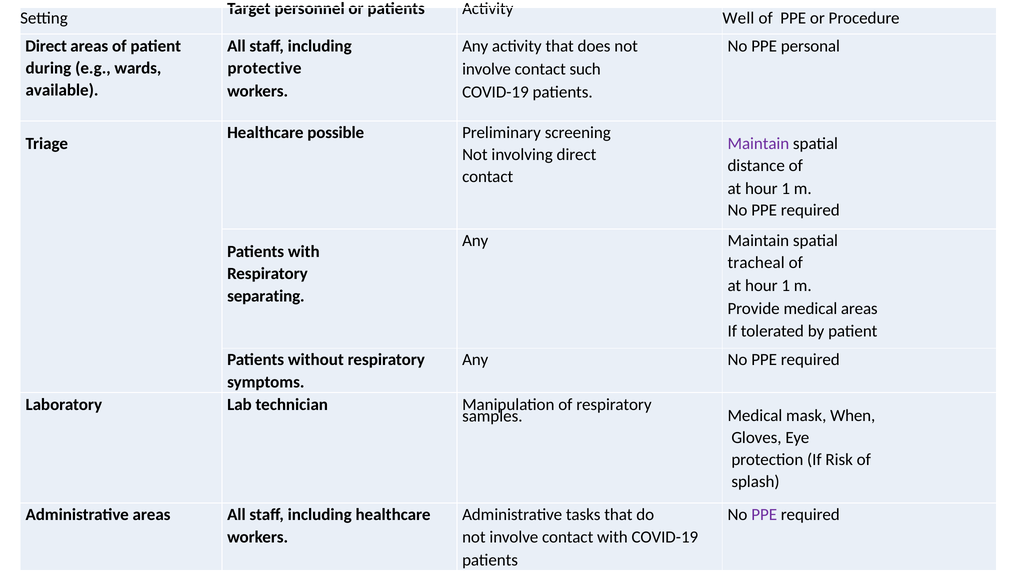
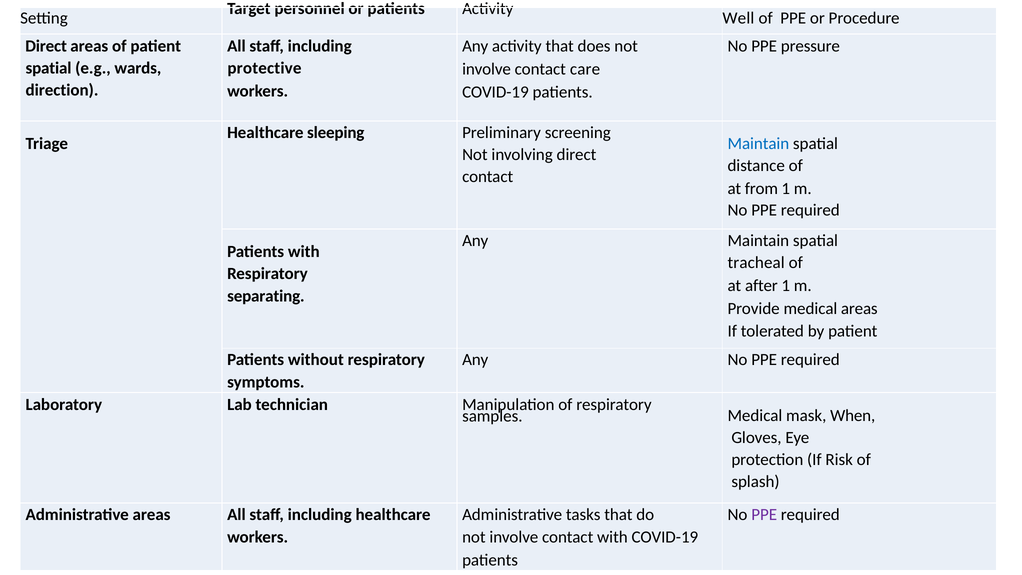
personal: personal -> pressure
during at (48, 68): during -> spatial
such: such -> care
available: available -> direction
possible: possible -> sleeping
Maintain at (758, 144) colour: purple -> blue
hour at (761, 188): hour -> from
hour at (761, 286): hour -> after
